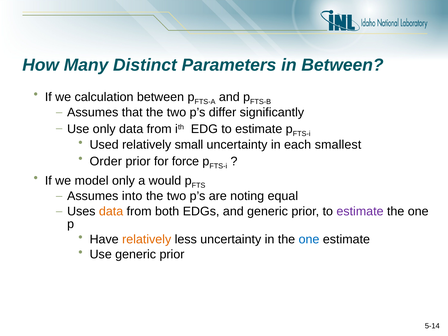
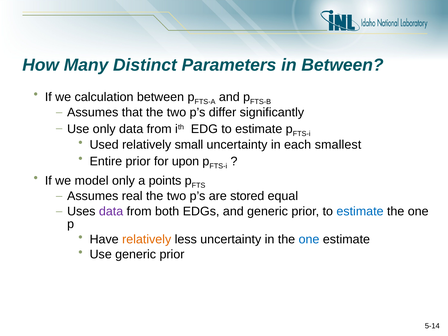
Order: Order -> Entire
force: force -> upon
would: would -> points
into: into -> real
noting: noting -> stored
data at (111, 211) colour: orange -> purple
estimate at (360, 211) colour: purple -> blue
